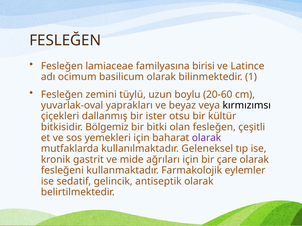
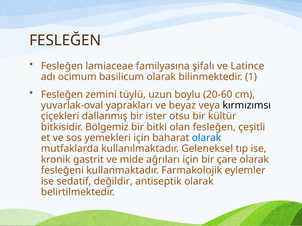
birisi: birisi -> şifalı
olarak at (207, 138) colour: purple -> blue
gelincik: gelincik -> değildir
